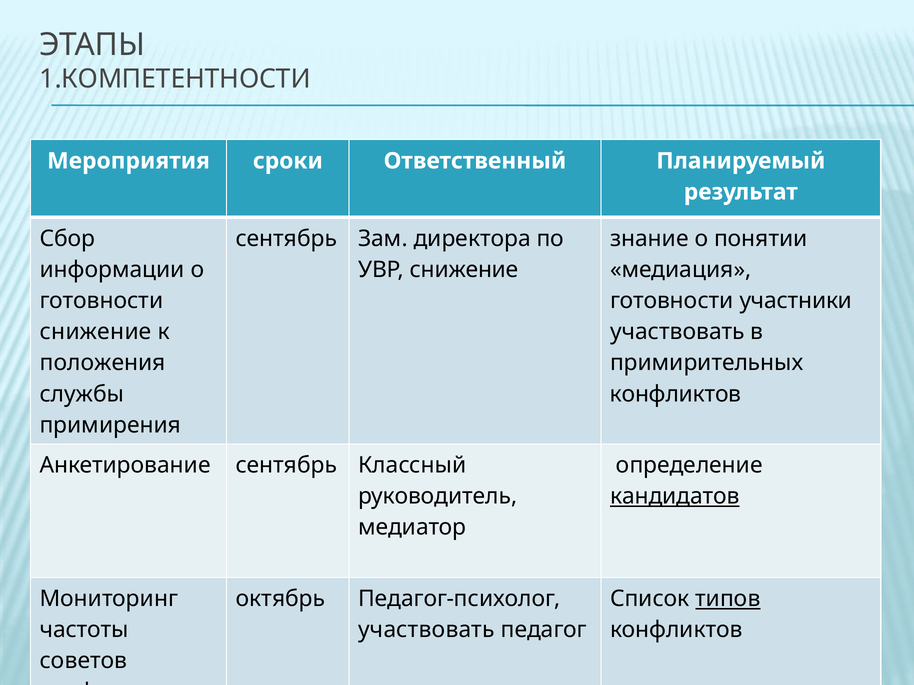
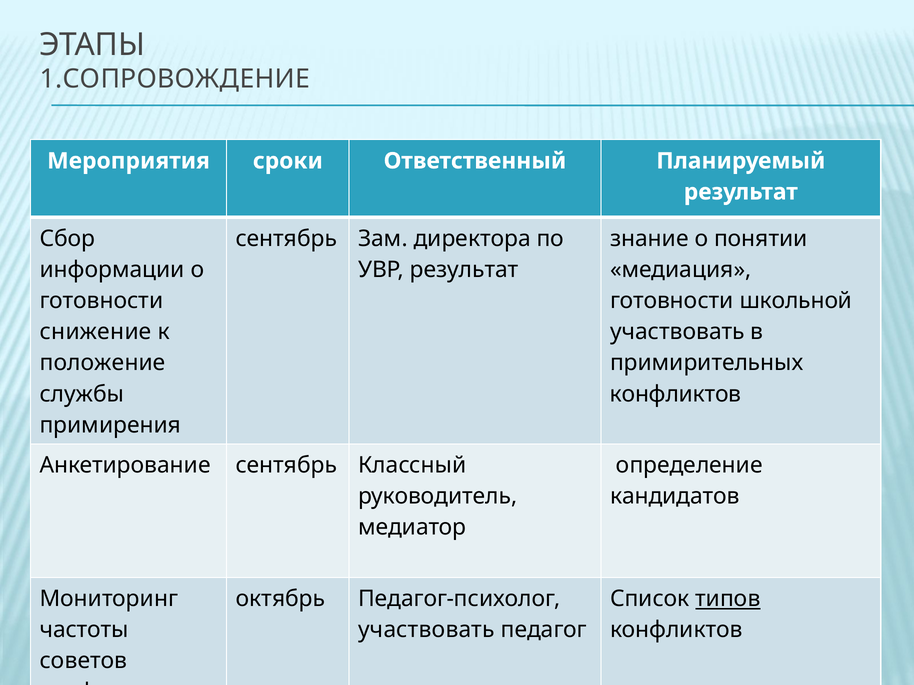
1.КОМПЕТЕНТНОСТИ: 1.КОМПЕТЕНТНОСТИ -> 1.СОПРОВОЖДЕНИЕ
УВР снижение: снижение -> результат
участники: участники -> школьной
положения: положения -> положение
кандидатов underline: present -> none
